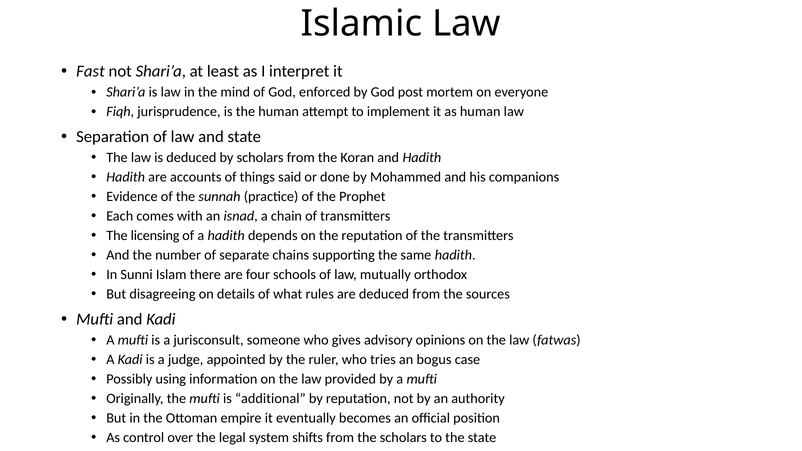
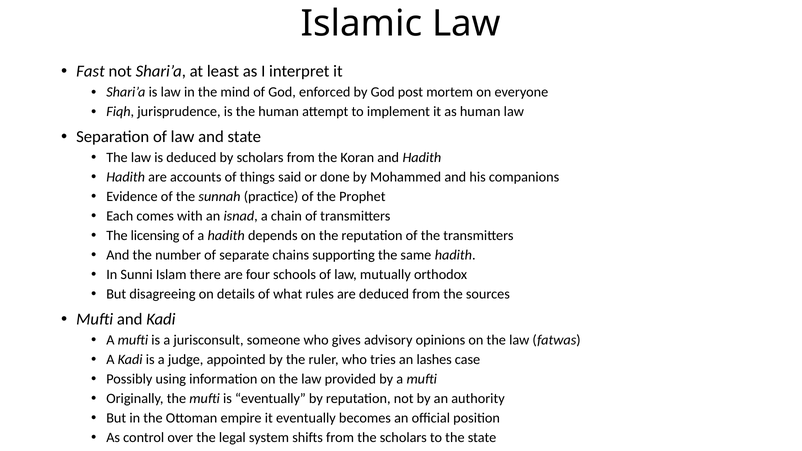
bogus: bogus -> lashes
is additional: additional -> eventually
